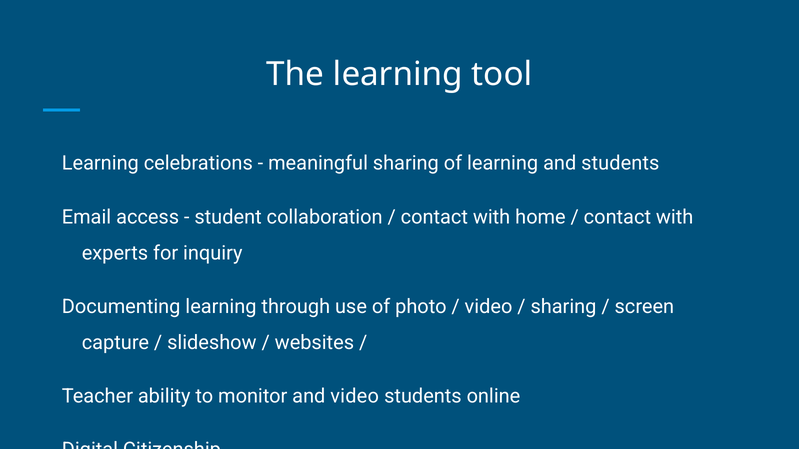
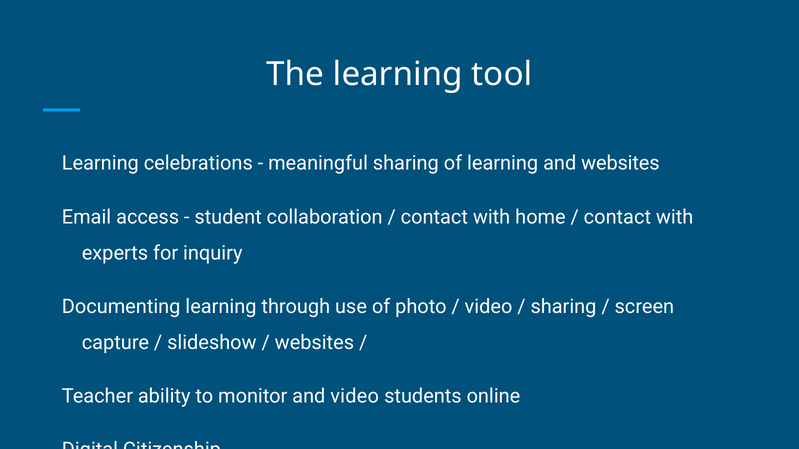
and students: students -> websites
